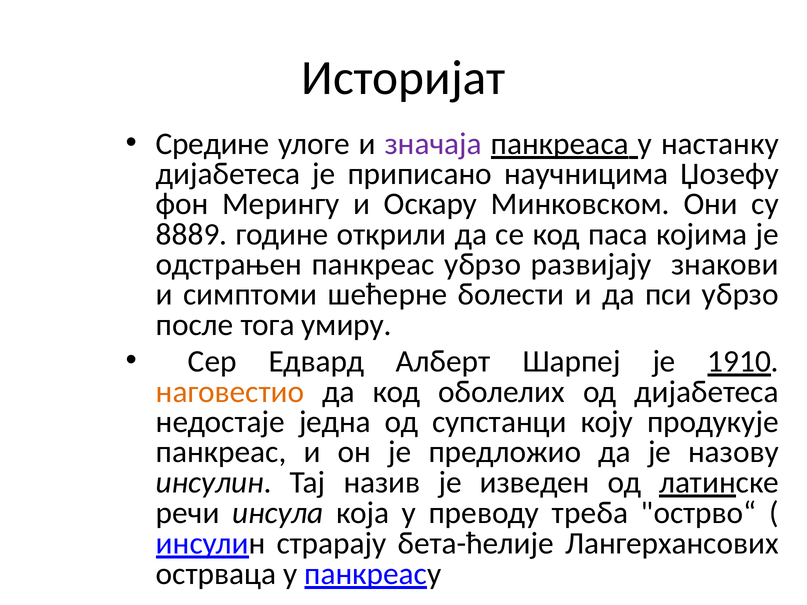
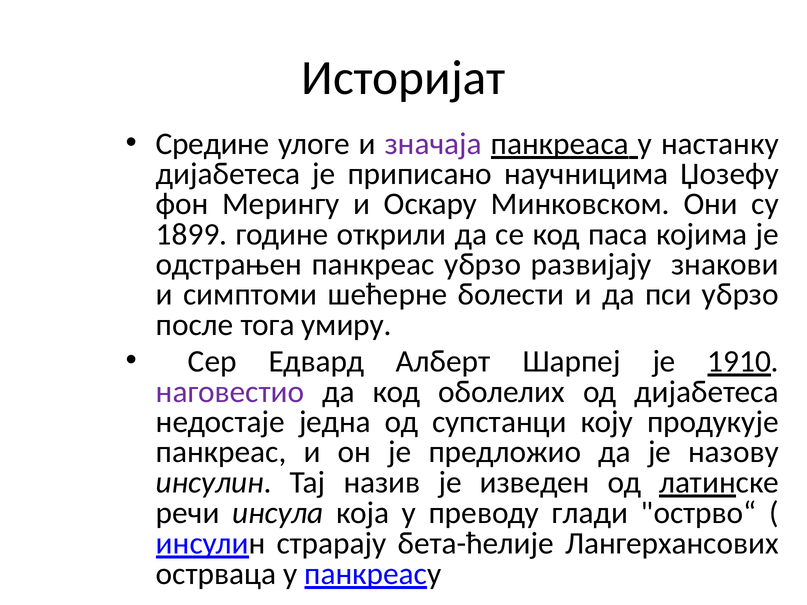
8889: 8889 -> 1899
наговестио colour: orange -> purple
треба: треба -> глади
